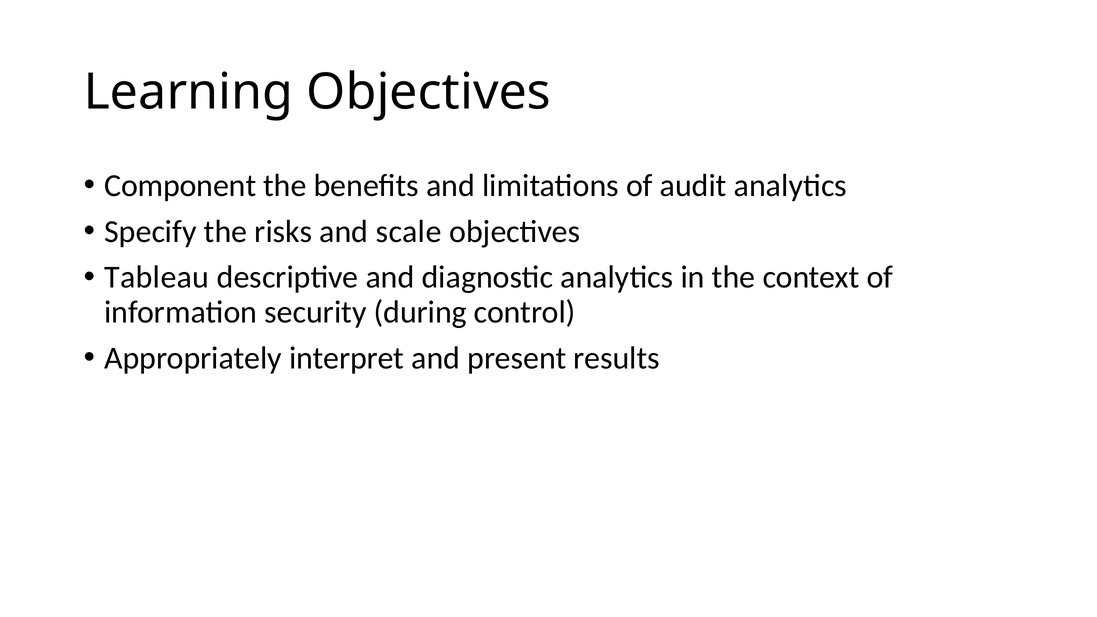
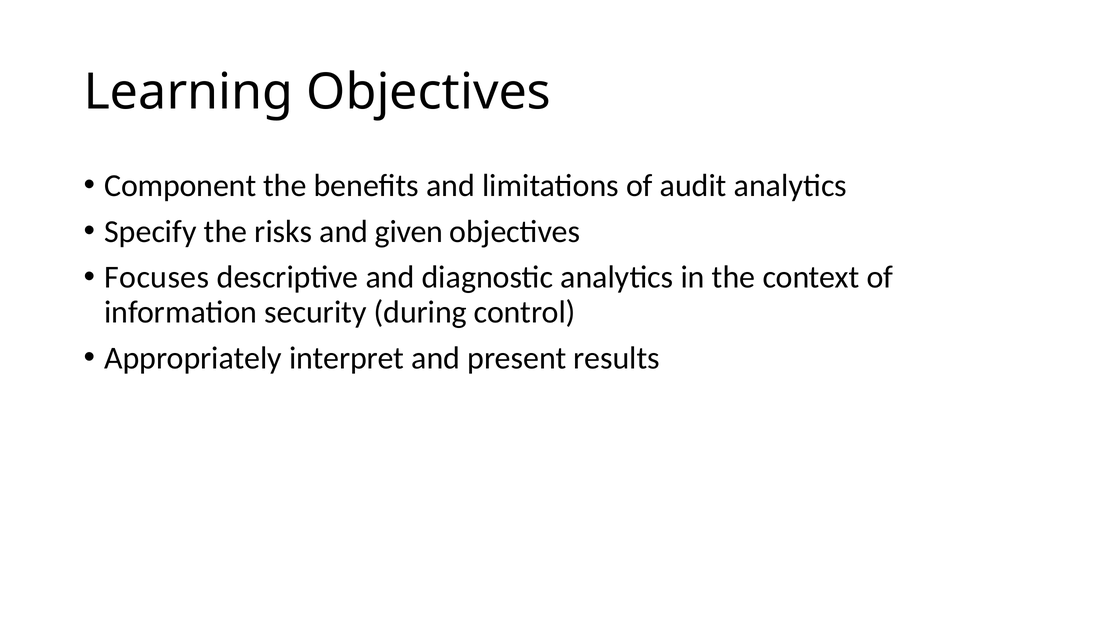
scale: scale -> given
Tableau: Tableau -> Focuses
